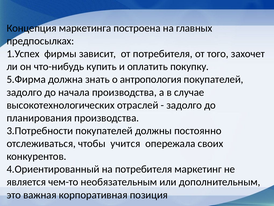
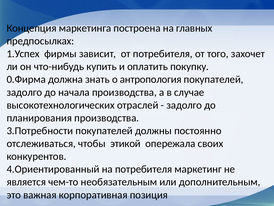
5.Фирма: 5.Фирма -> 0.Фирма
учится: учится -> этикой
